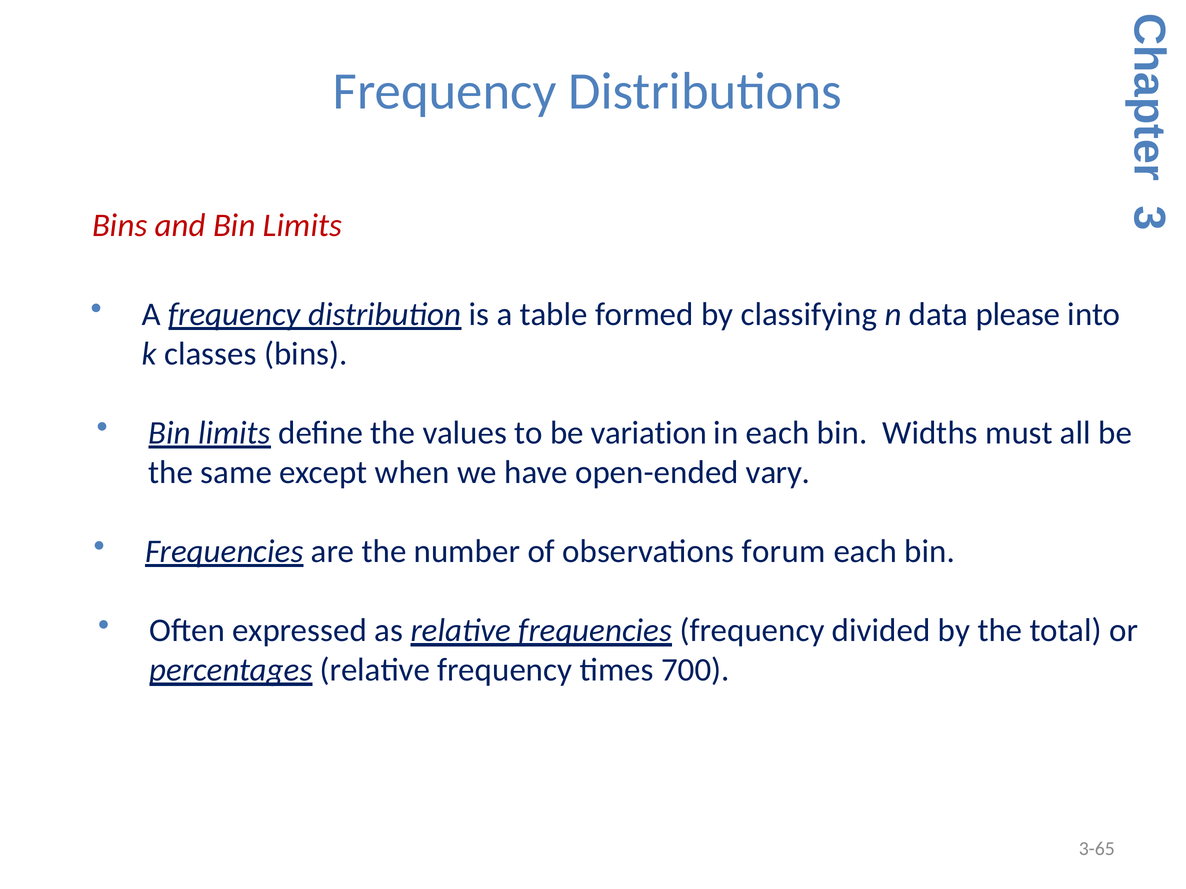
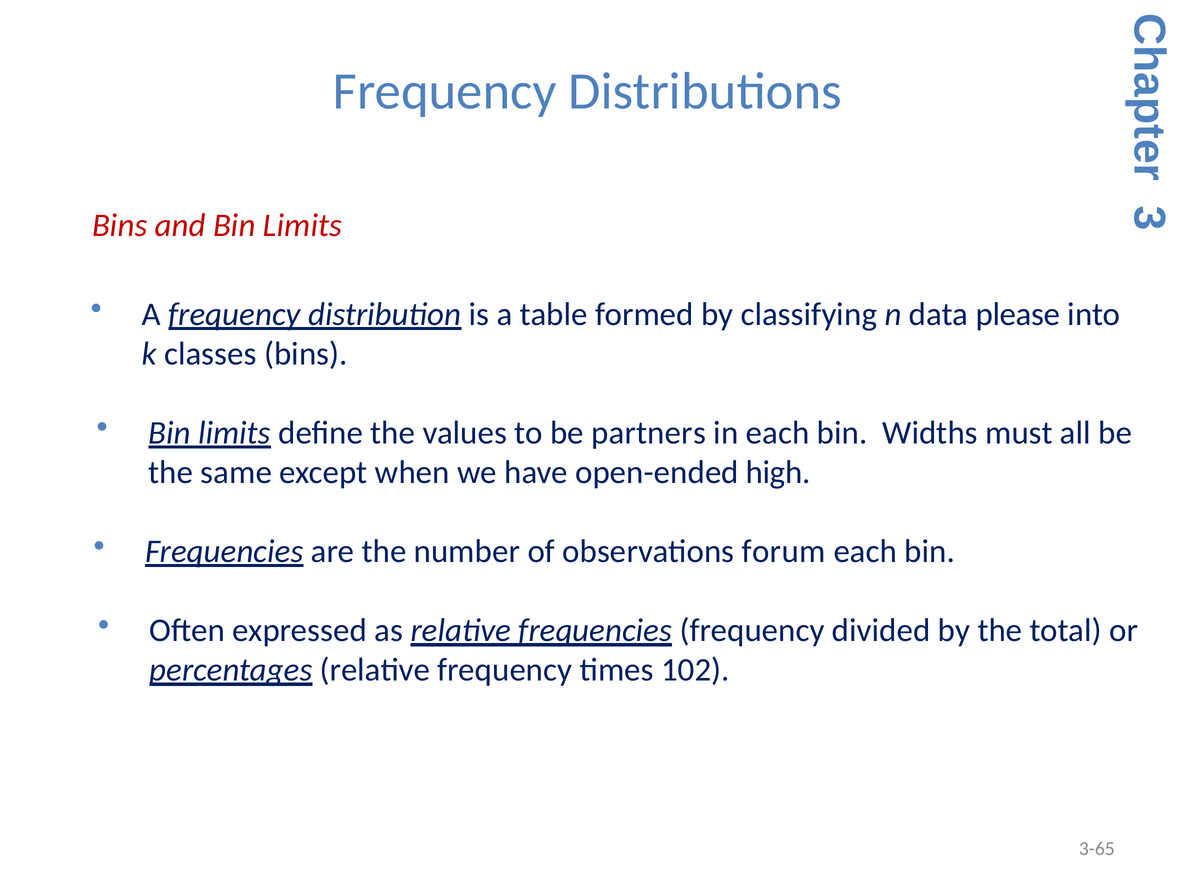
variation: variation -> partners
vary: vary -> high
700: 700 -> 102
